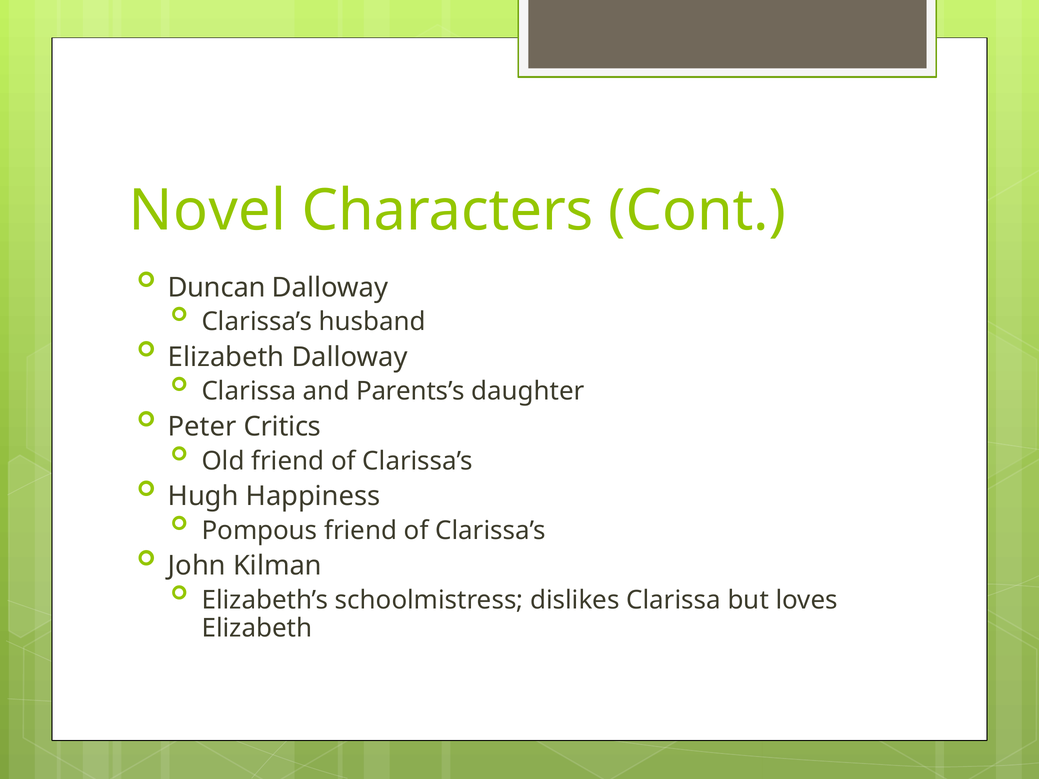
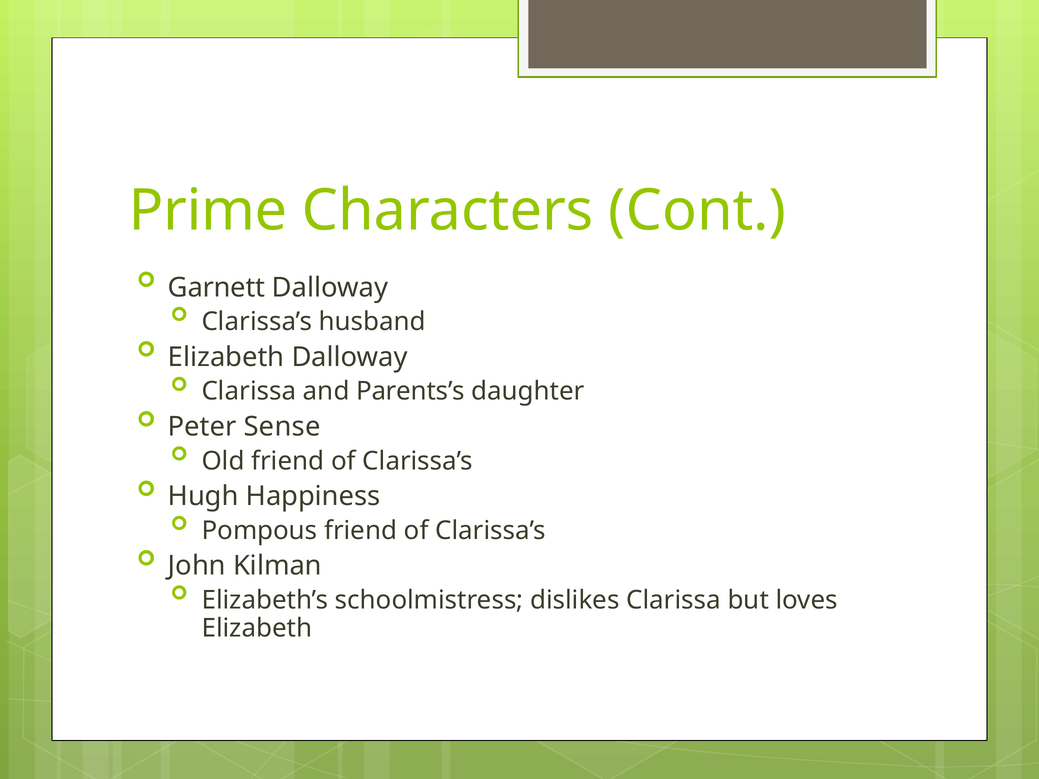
Novel: Novel -> Prime
Duncan: Duncan -> Garnett
Critics: Critics -> Sense
